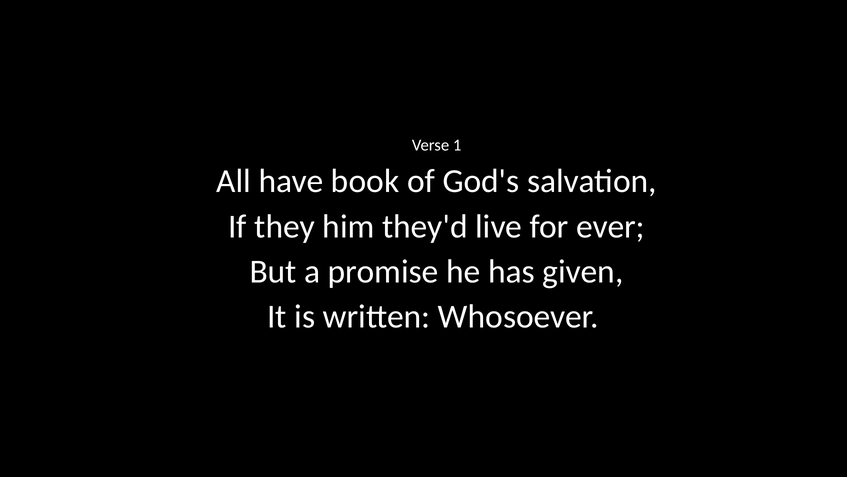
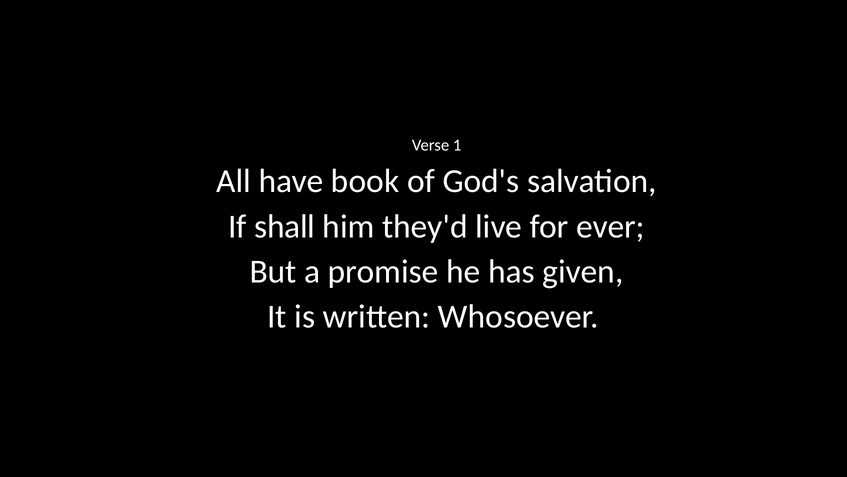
they: they -> shall
